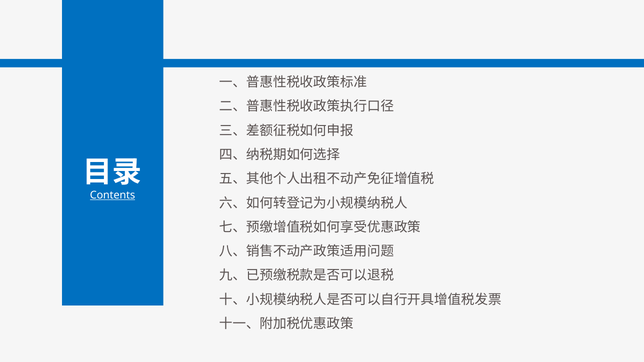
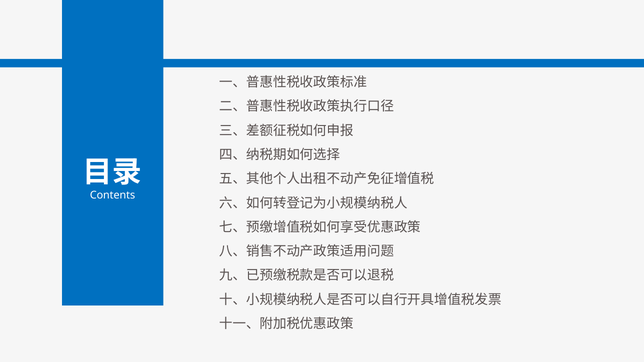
Contents underline: present -> none
